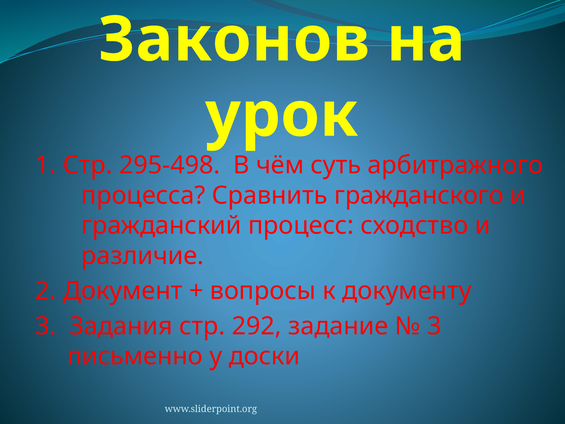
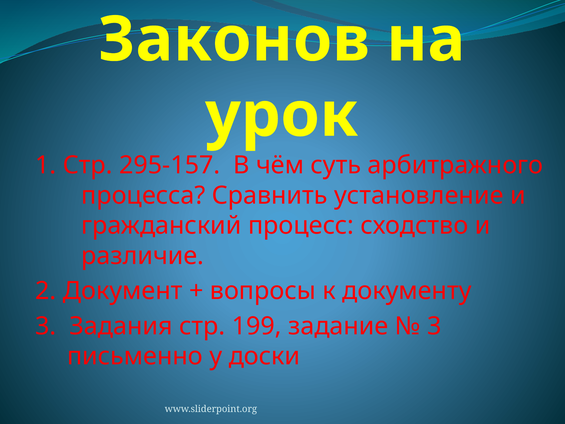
295-498: 295-498 -> 295-157
гражданского: гражданского -> установление
292: 292 -> 199
